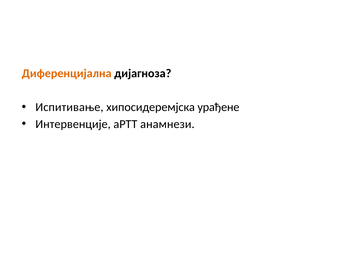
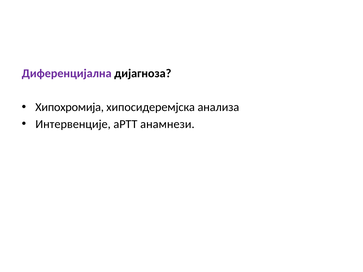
Диференцијална colour: orange -> purple
Испитивање: Испитивање -> Хипохромија
урађене: урађене -> анализа
